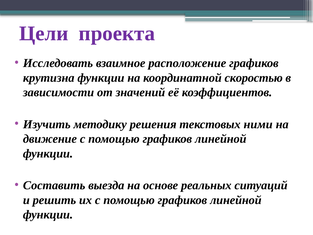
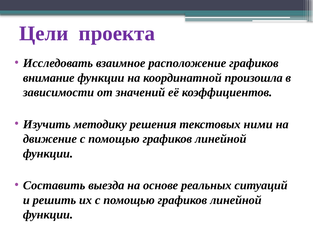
крутизна: крутизна -> внимание
скоростью: скоростью -> произошла
